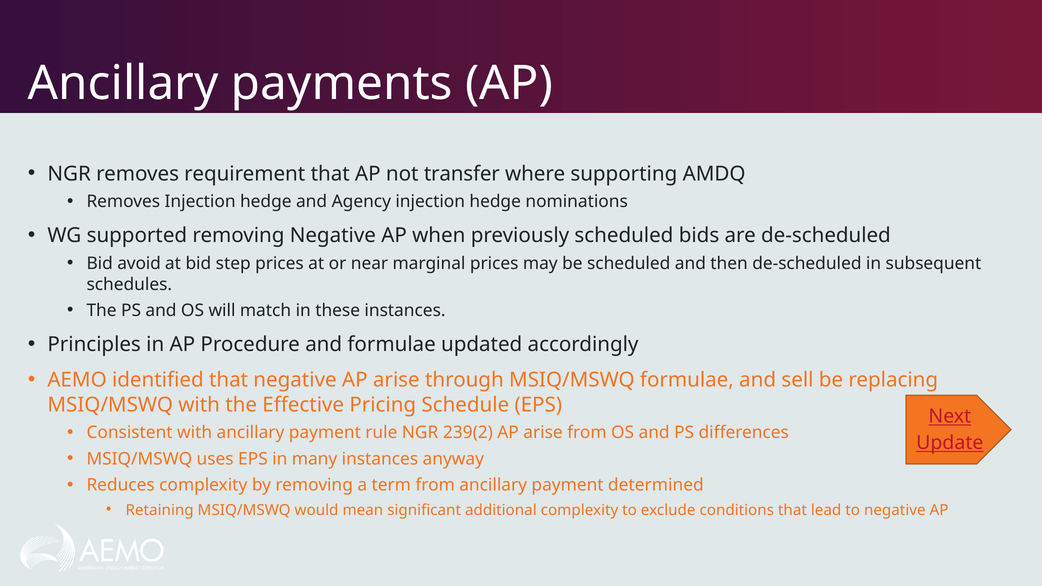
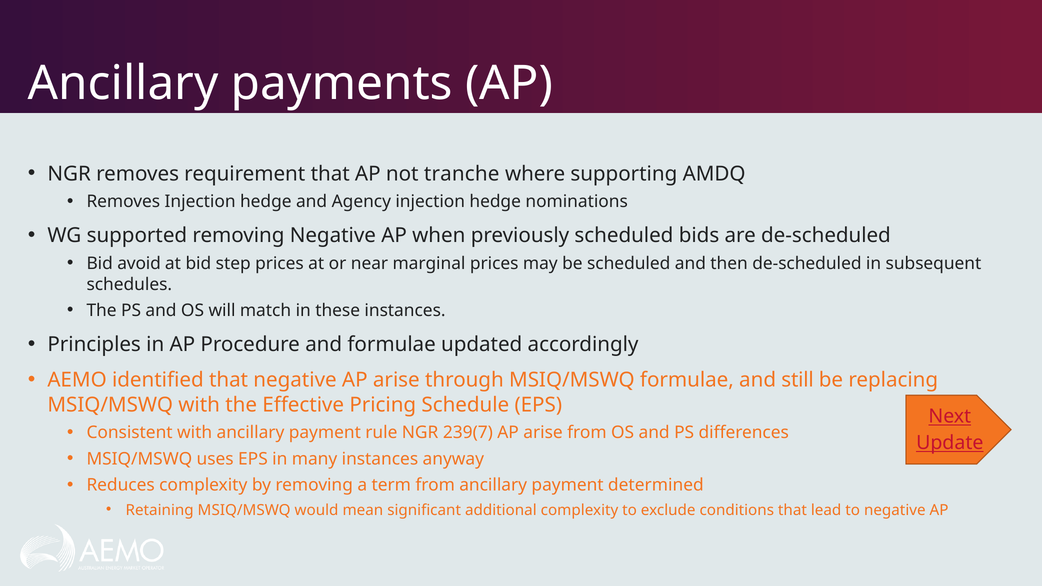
transfer: transfer -> tranche
sell: sell -> still
239(2: 239(2 -> 239(7
